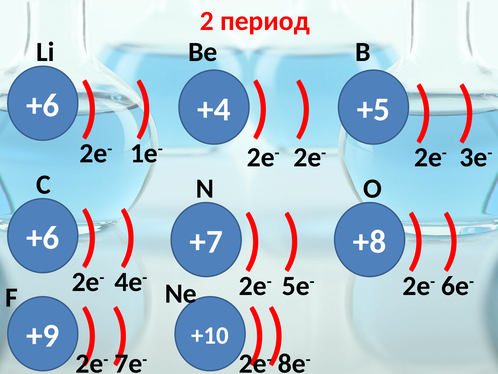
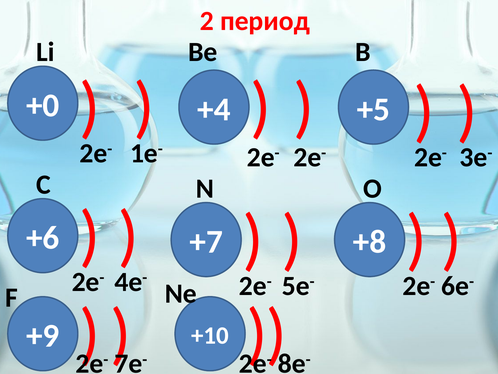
+6 at (43, 105): +6 -> +0
